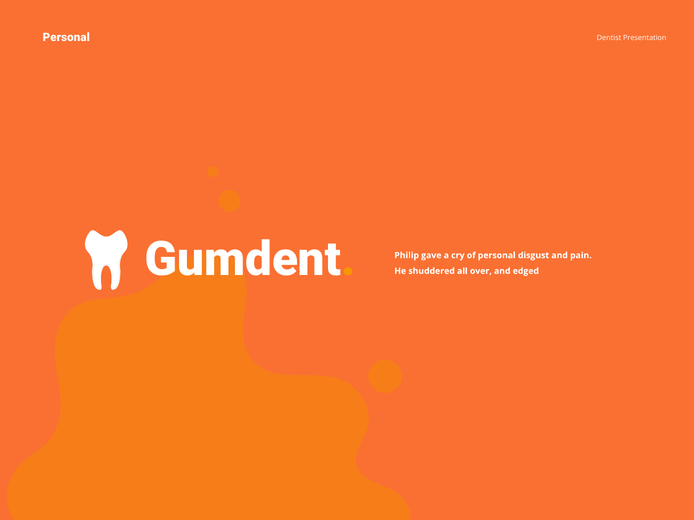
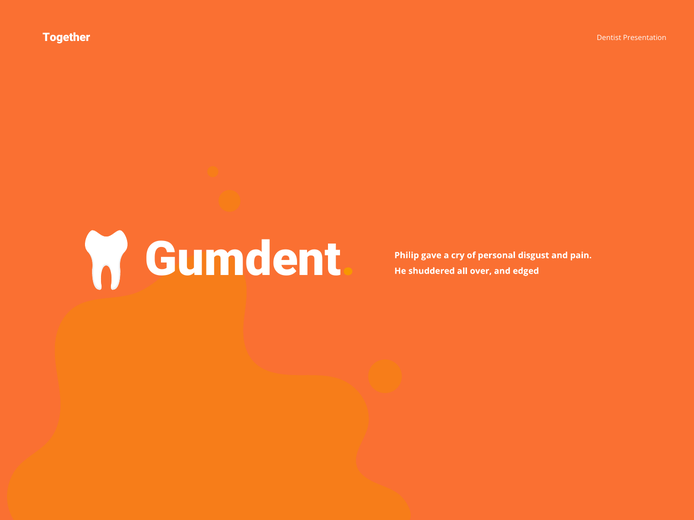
Personal at (66, 37): Personal -> Together
